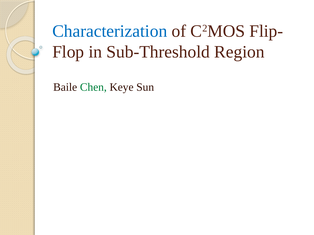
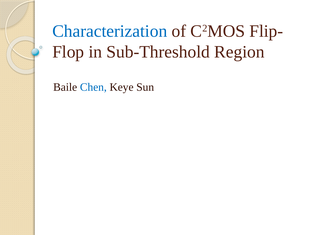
Chen colour: green -> blue
